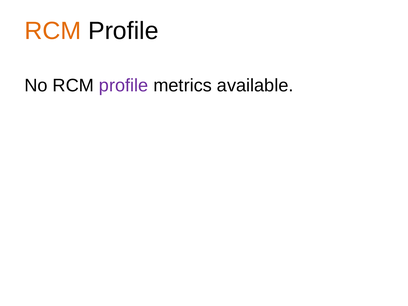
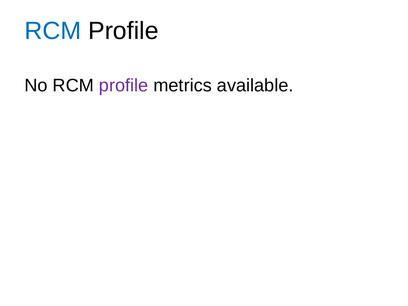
RCM at (53, 31) colour: orange -> blue
